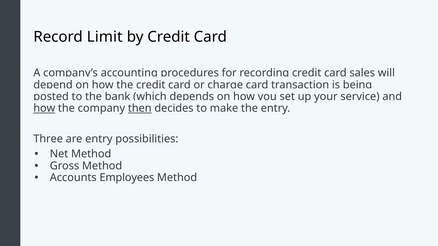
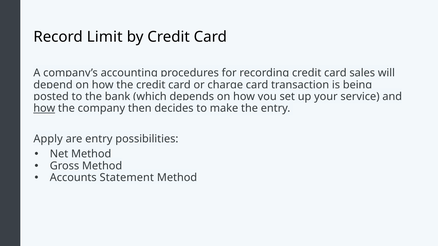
then underline: present -> none
Three: Three -> Apply
Employees: Employees -> Statement
